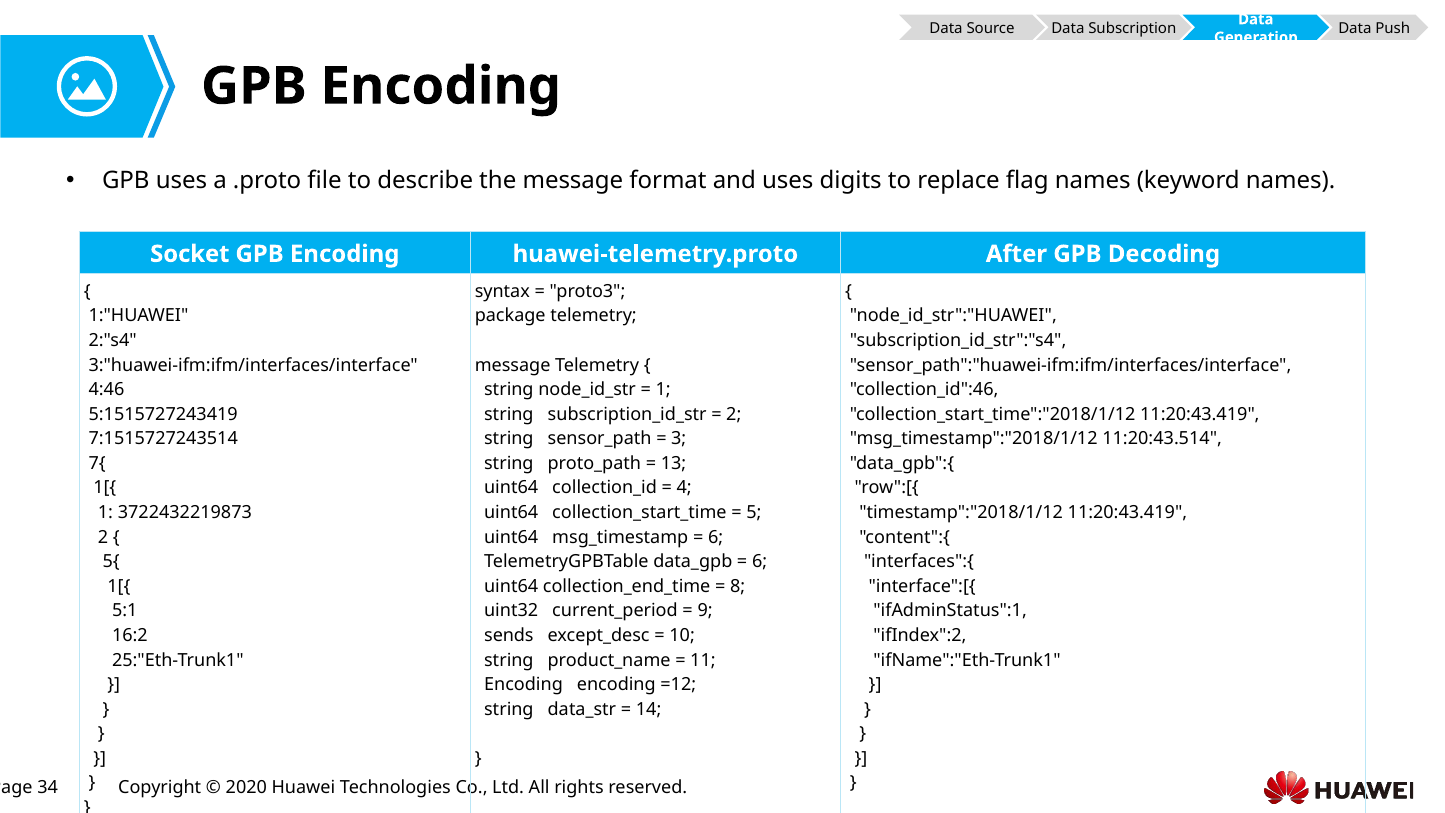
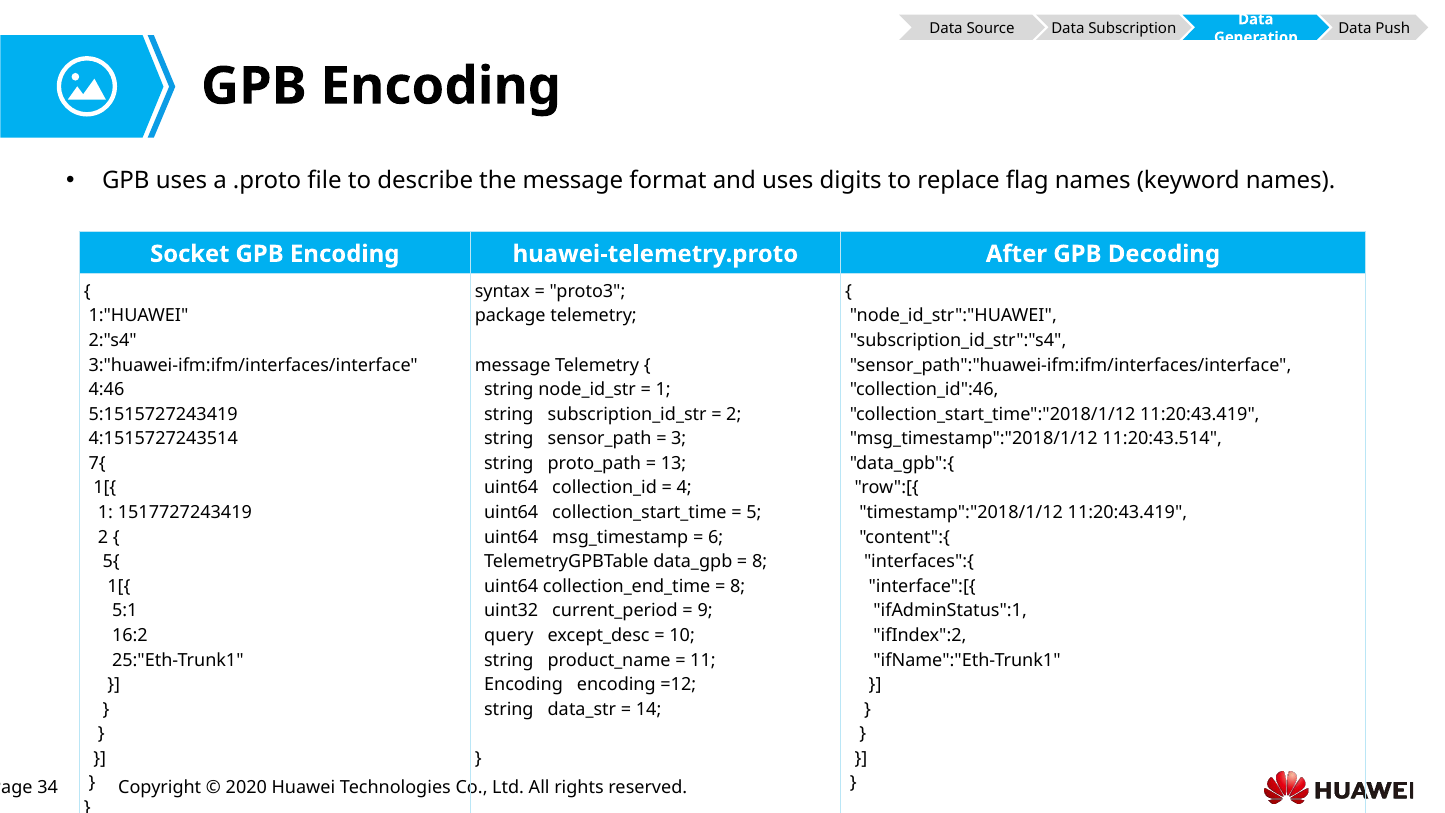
7:1515727243514: 7:1515727243514 -> 4:1515727243514
3722432219873: 3722432219873 -> 1517727243419
6 at (760, 562): 6 -> 8
sends: sends -> query
